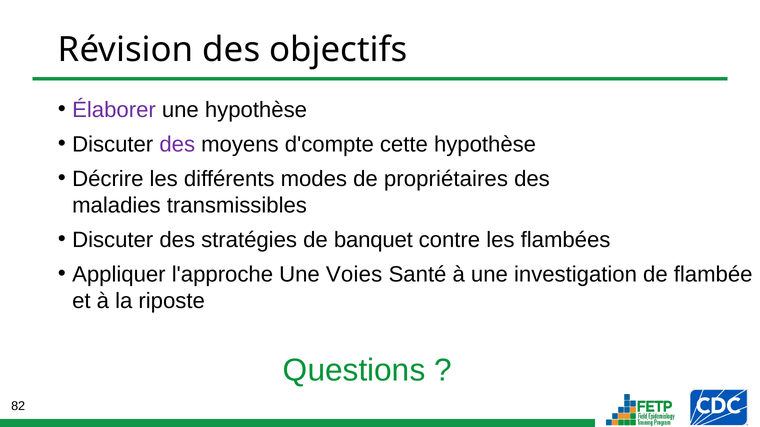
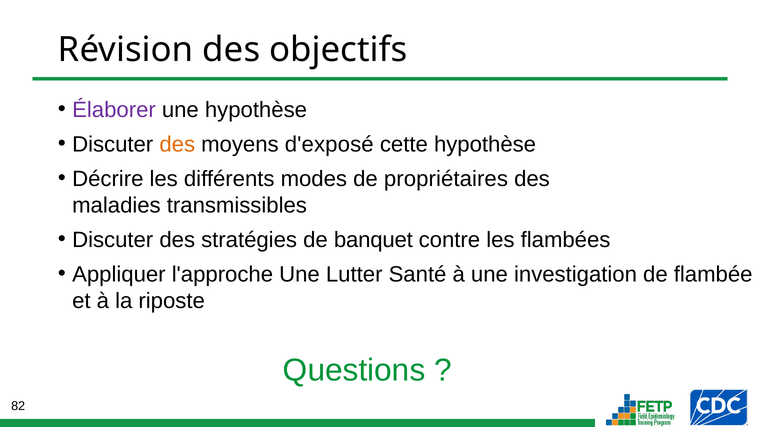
des at (177, 144) colour: purple -> orange
d'compte: d'compte -> d'exposé
Voies: Voies -> Lutter
